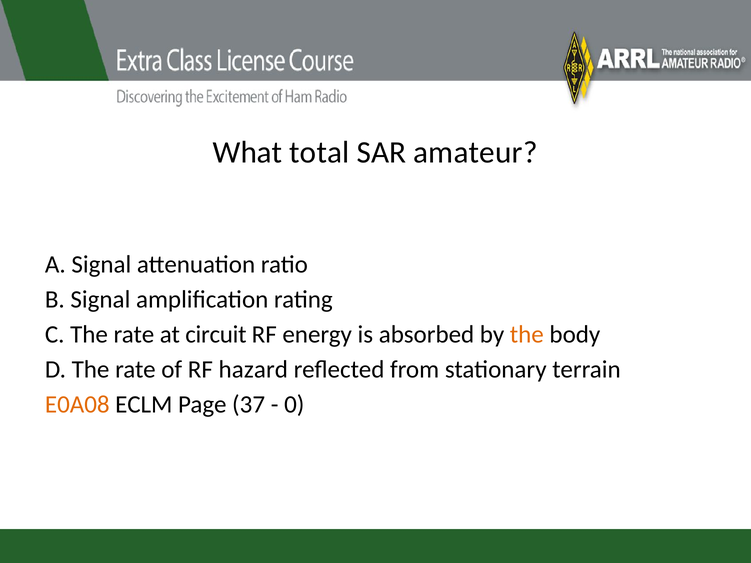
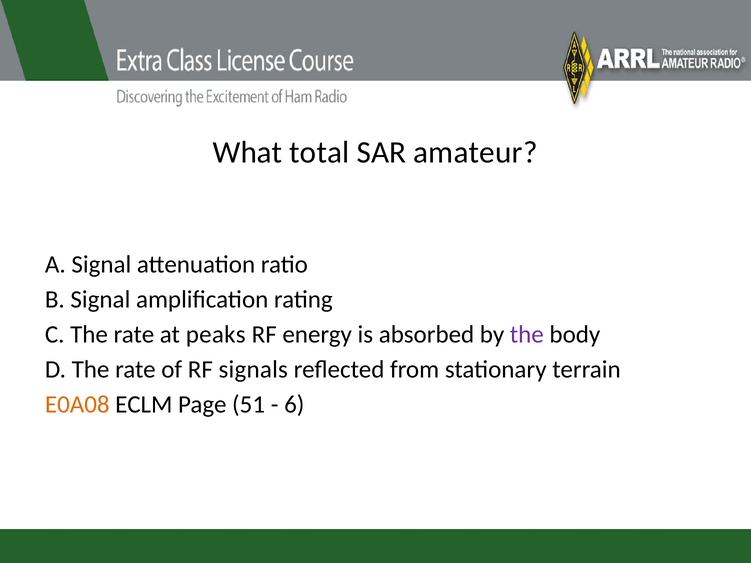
circuit: circuit -> peaks
the at (527, 335) colour: orange -> purple
hazard: hazard -> signals
37: 37 -> 51
0: 0 -> 6
